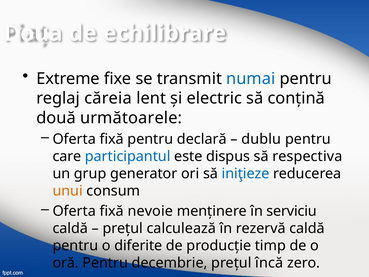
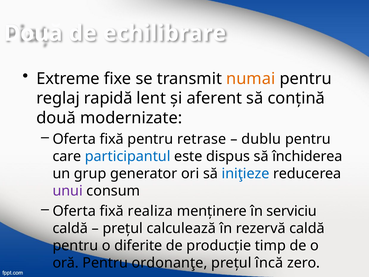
numai colour: blue -> orange
căreia: căreia -> rapidă
electric: electric -> aferent
următoarele: următoarele -> modernizate
declară: declară -> retrase
respectiva: respectiva -> închiderea
unui colour: orange -> purple
nevoie: nevoie -> realiza
decembrie: decembrie -> ordonanţe
